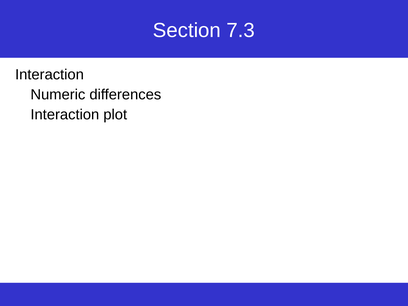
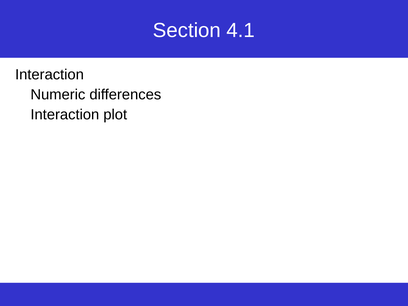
7.3: 7.3 -> 4.1
